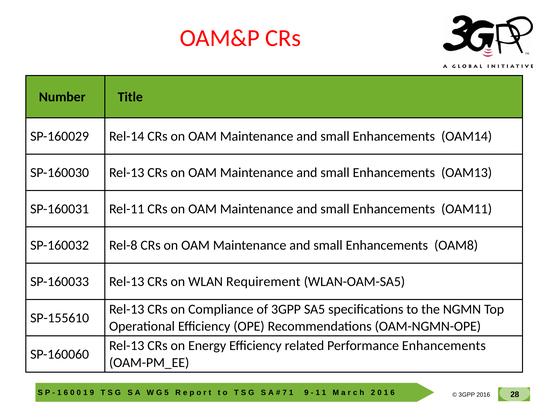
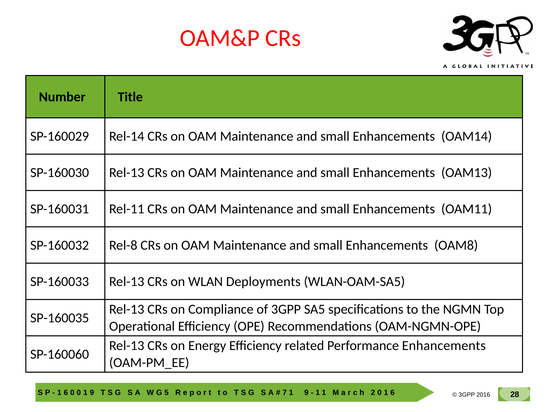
Requirement: Requirement -> Deployments
SP-155610: SP-155610 -> SP-160035
